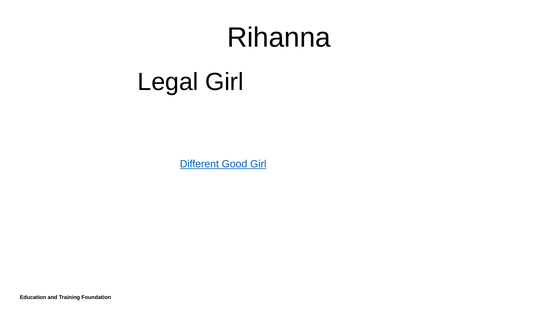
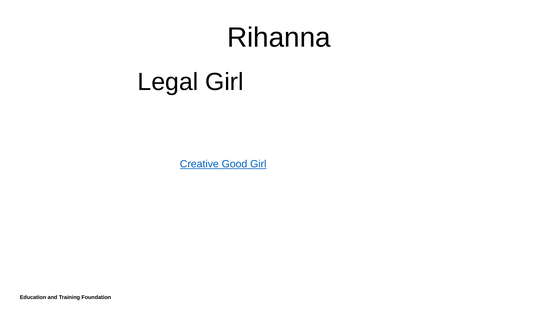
Different: Different -> Creative
